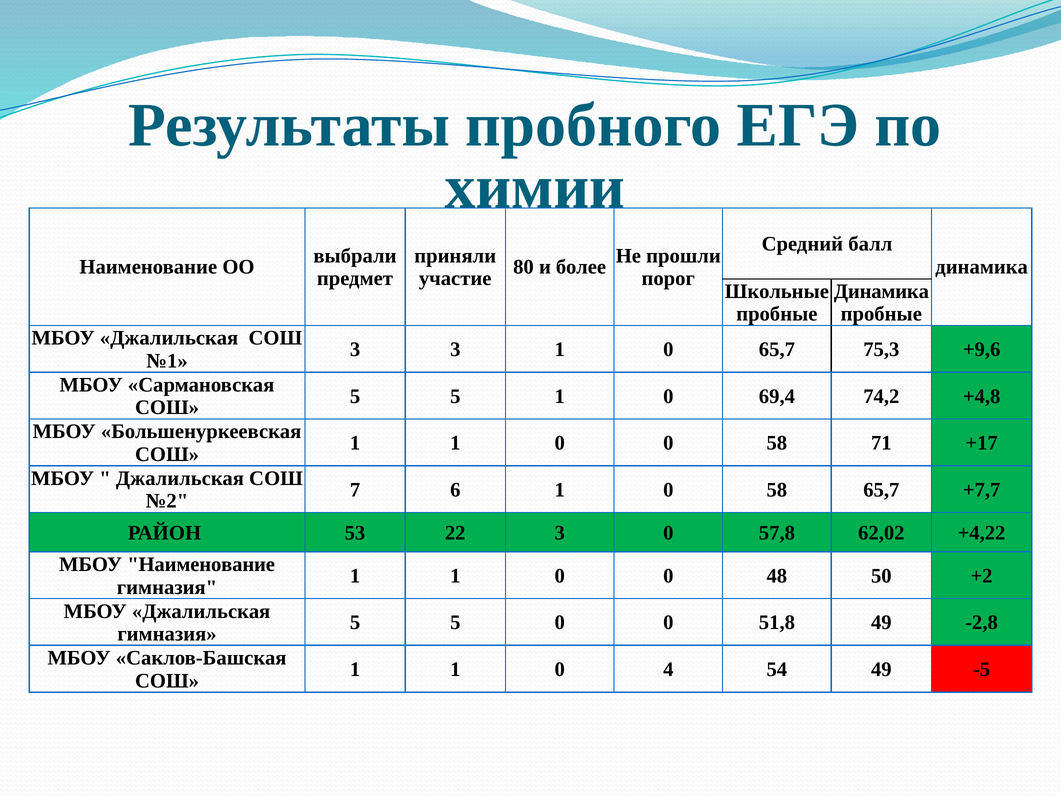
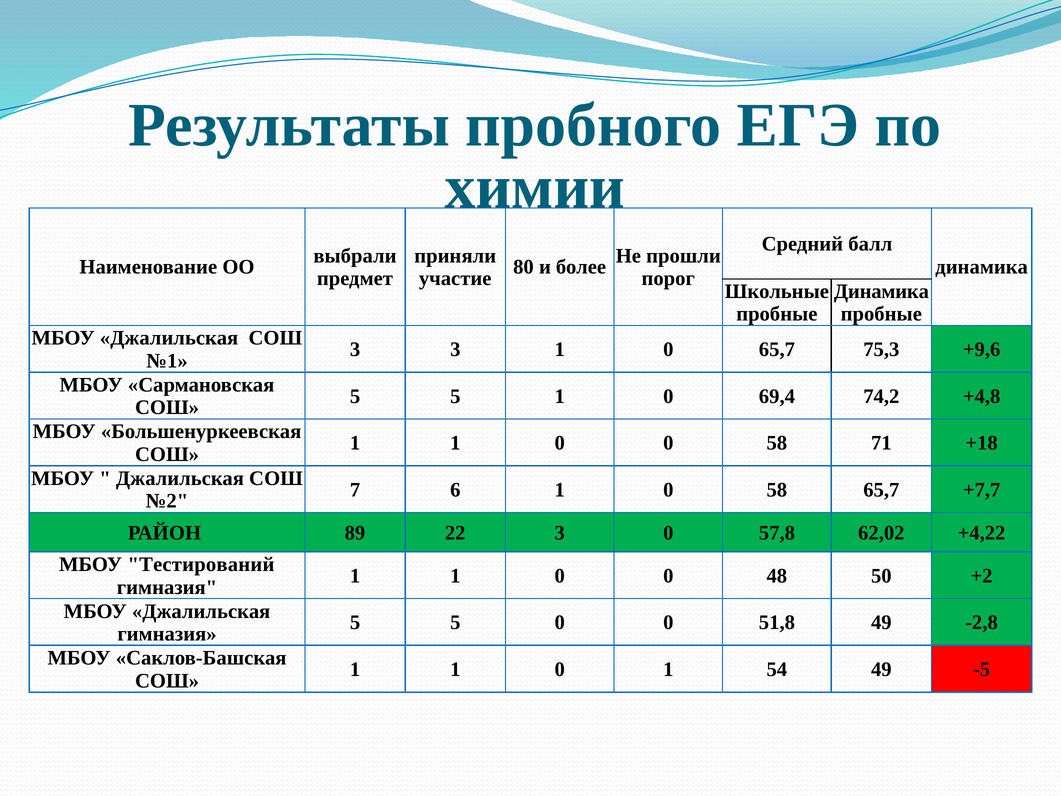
+17: +17 -> +18
53: 53 -> 89
МБОУ Наименование: Наименование -> Тестирований
0 4: 4 -> 1
